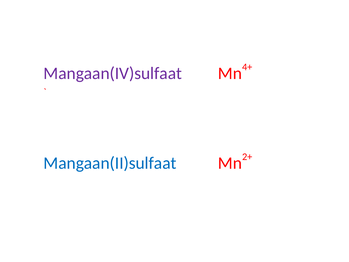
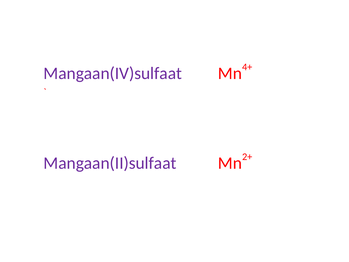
Mangaan(II)sulfaat colour: blue -> purple
